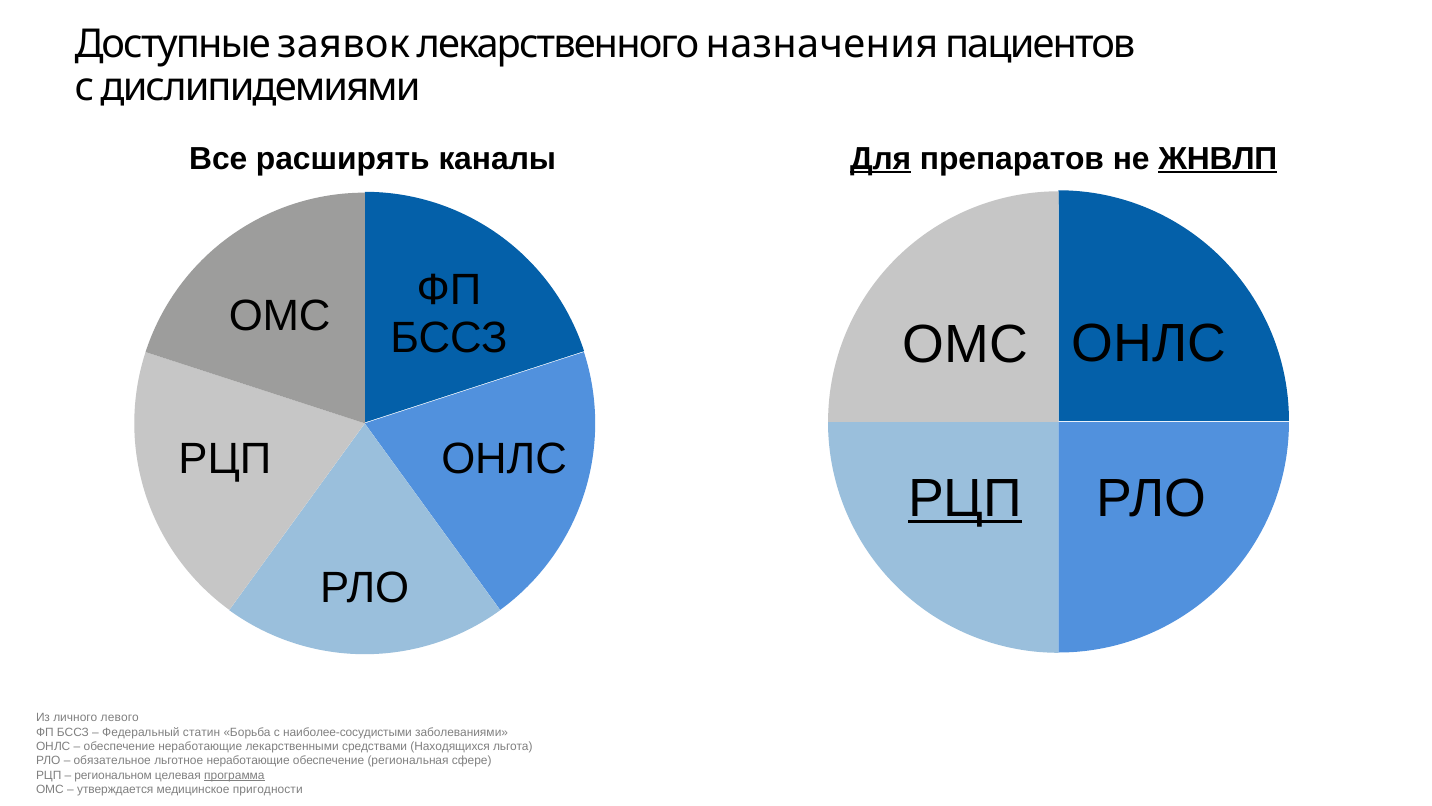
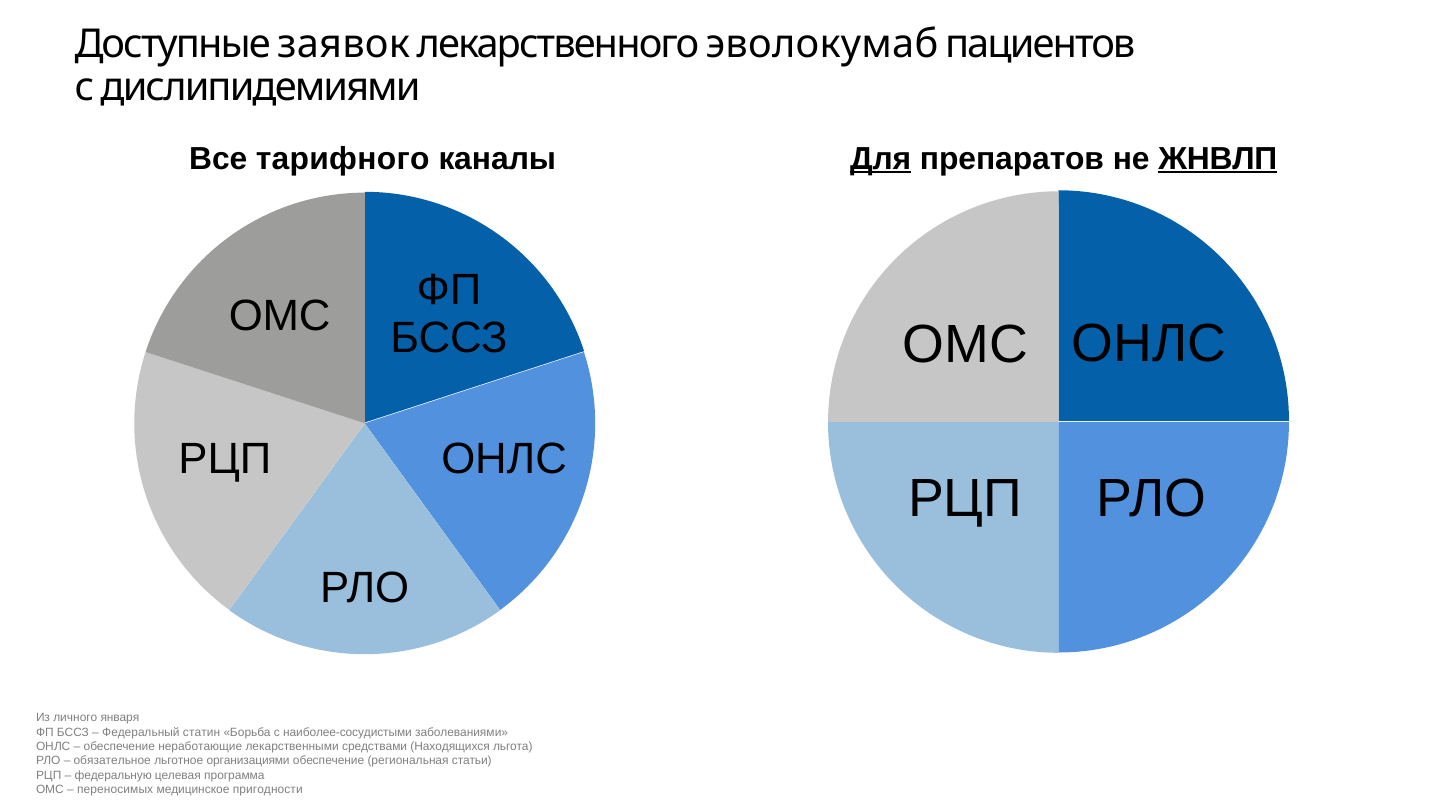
назначения: назначения -> эволокумаб
расширять: расширять -> тарифного
РЦП at (965, 498) underline: present -> none
левого: левого -> января
льготное неработающие: неработающие -> организациями
сфере: сфере -> статьи
региональном: региональном -> федеральную
программа underline: present -> none
утверждается: утверждается -> переносимых
